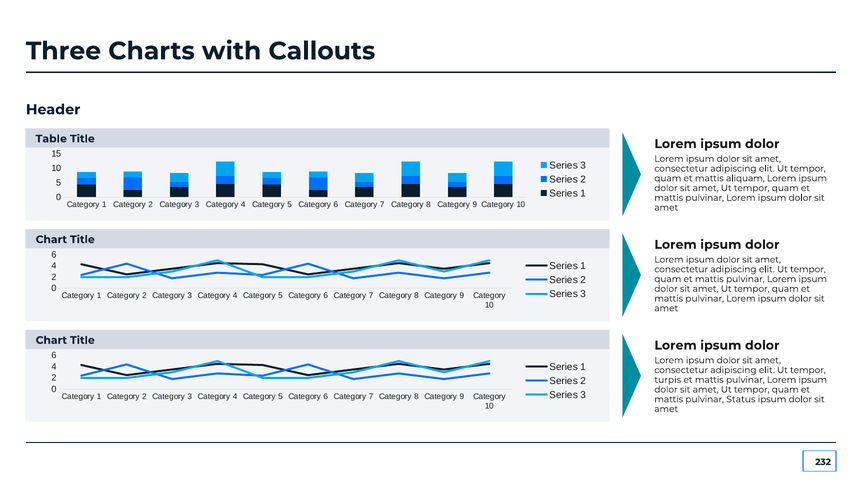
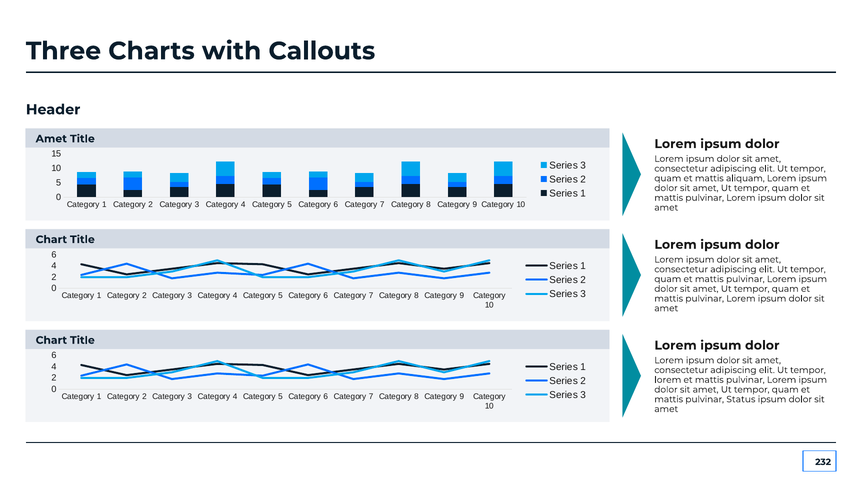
Table at (51, 139): Table -> Amet
turpis at (668, 380): turpis -> lorem
